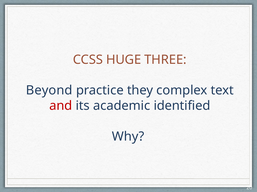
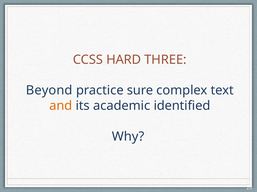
HUGE: HUGE -> HARD
they: they -> sure
and colour: red -> orange
